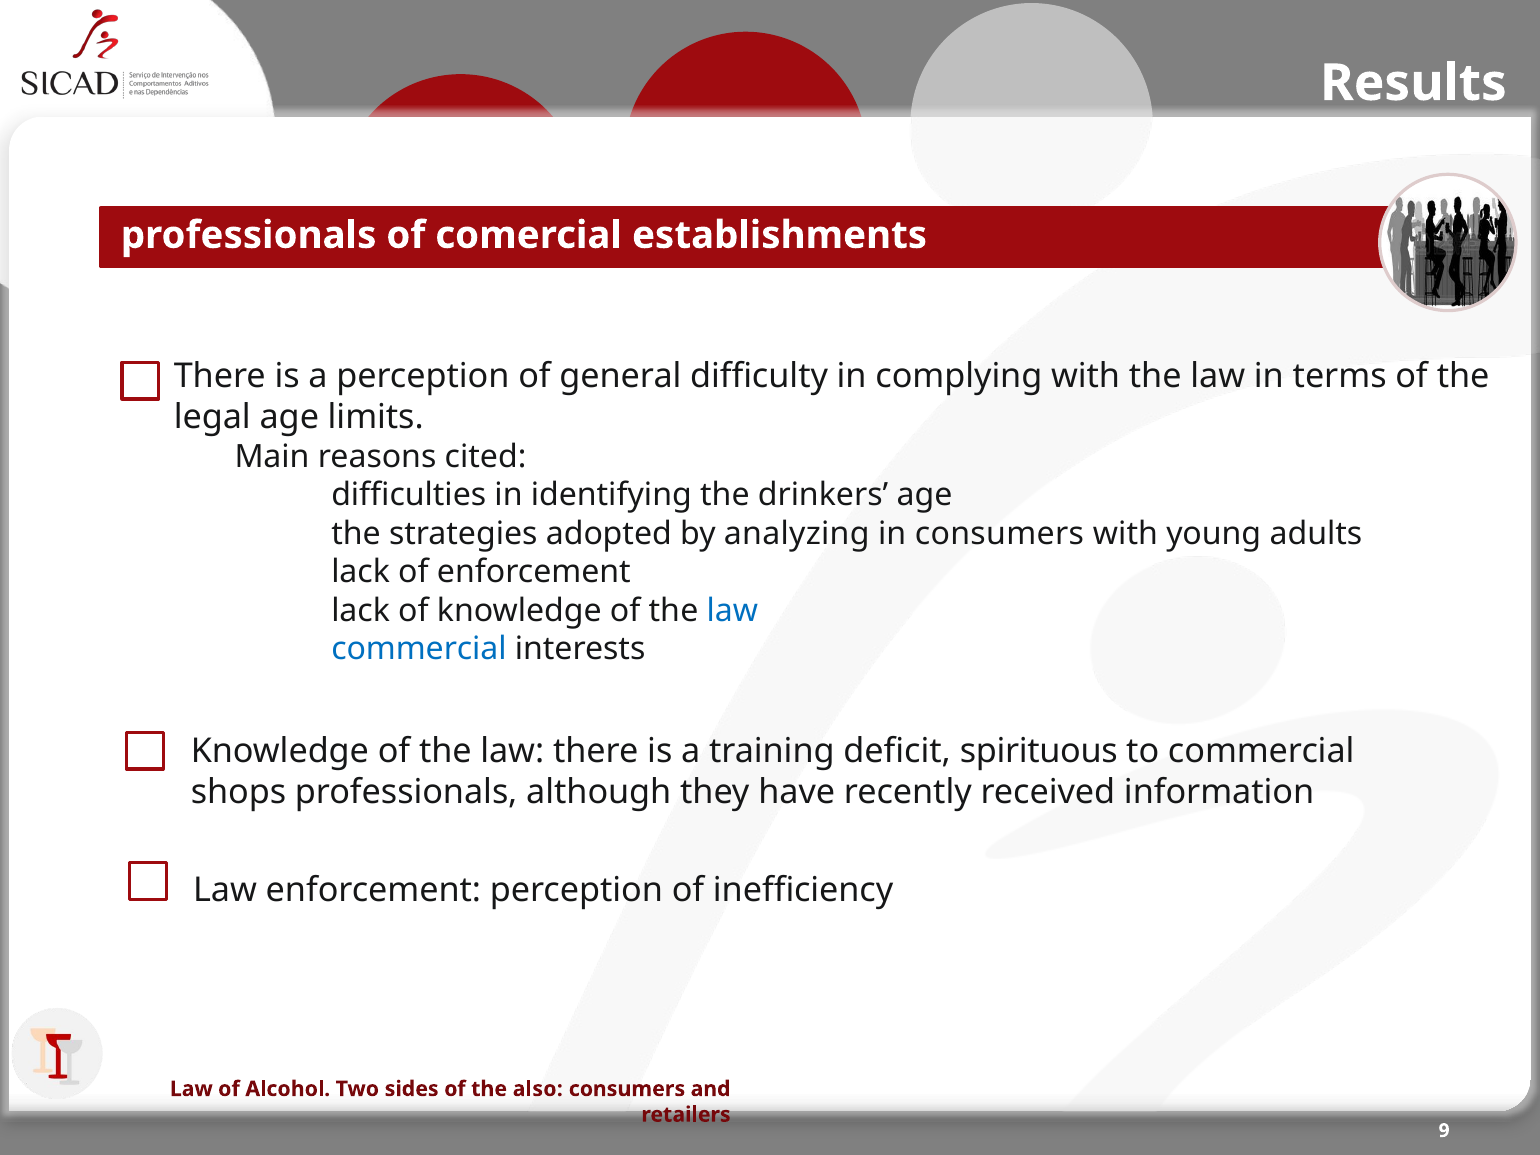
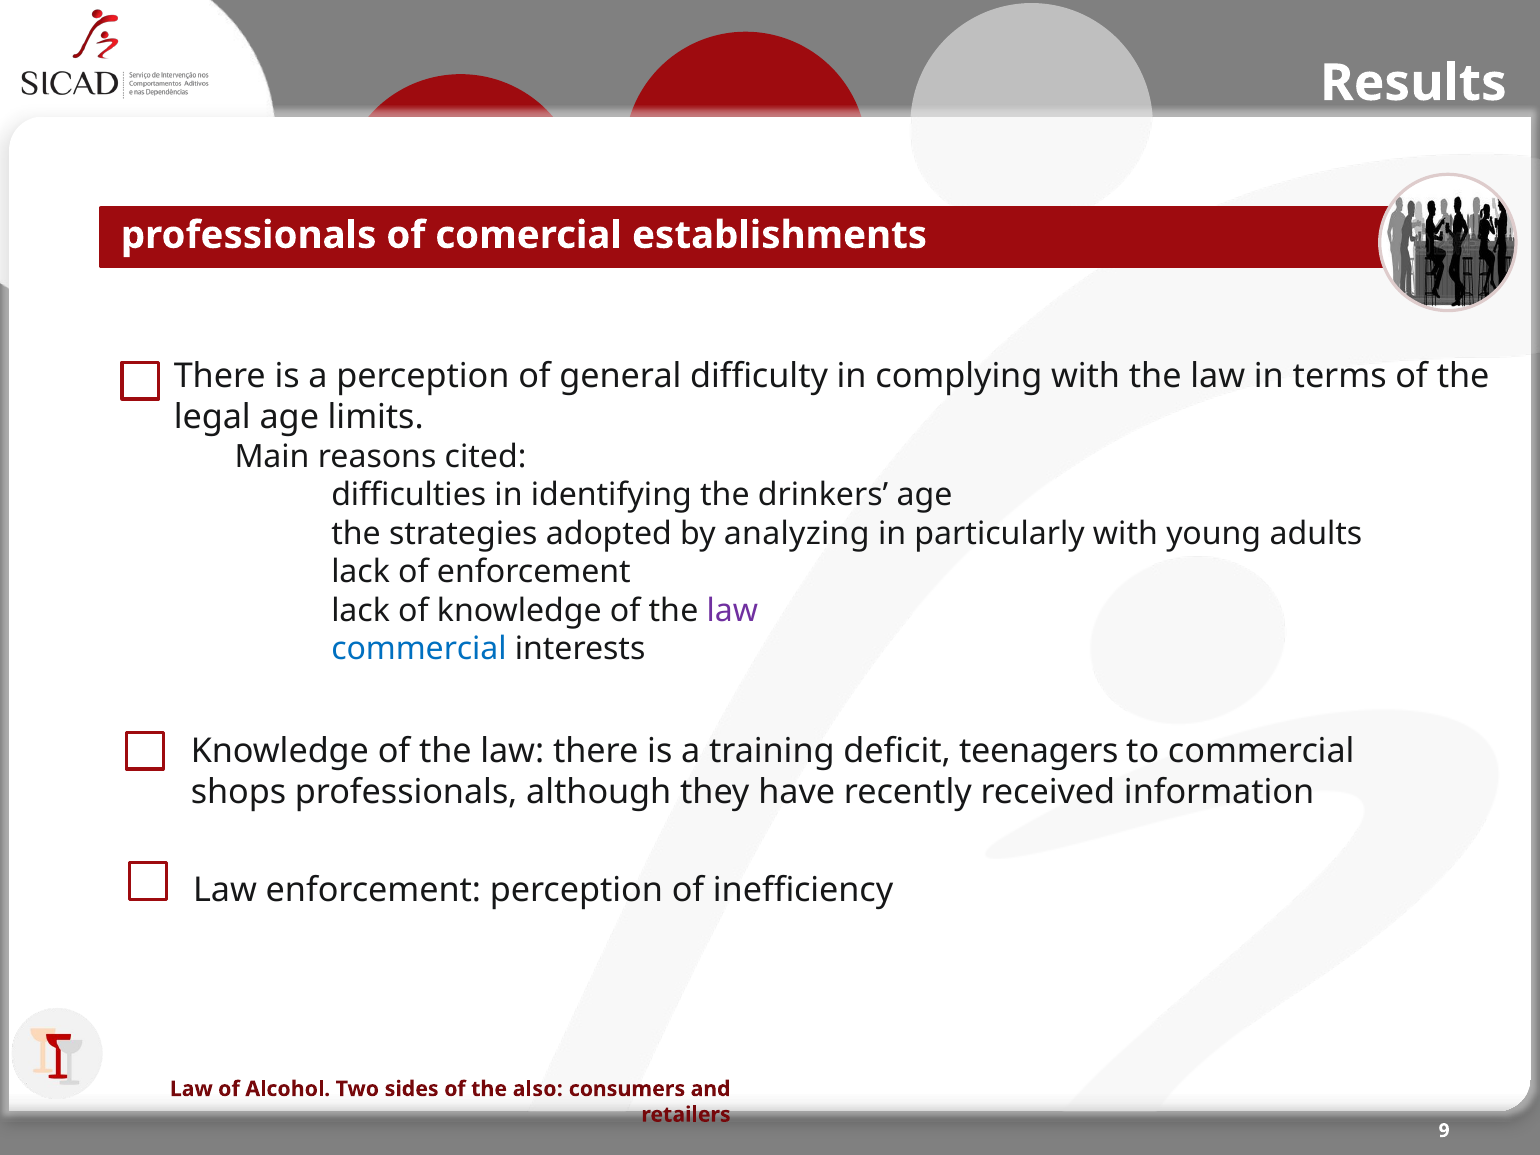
in consumers: consumers -> particularly
law at (732, 611) colour: blue -> purple
spirituous: spirituous -> teenagers
